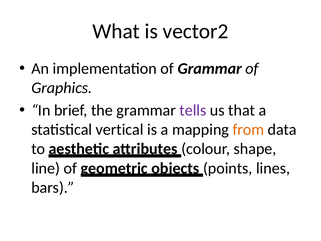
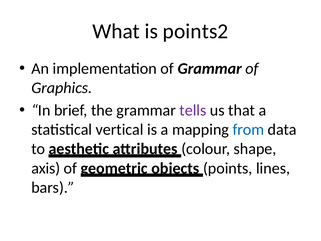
vector2: vector2 -> points2
from colour: orange -> blue
line: line -> axis
